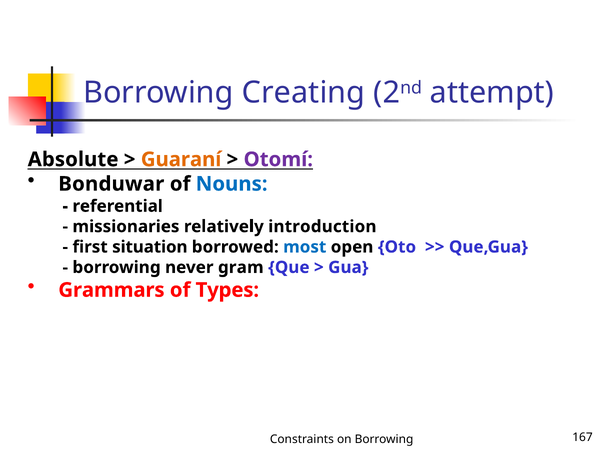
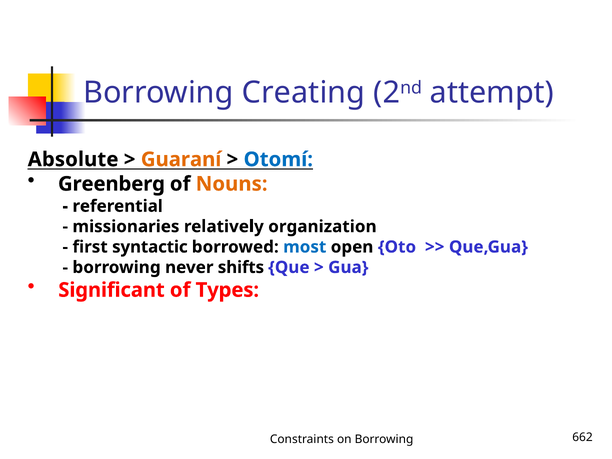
Otomí colour: purple -> blue
Bonduwar: Bonduwar -> Greenberg
Nouns colour: blue -> orange
introduction: introduction -> organization
situation: situation -> syntactic
gram: gram -> shifts
Grammars: Grammars -> Significant
167: 167 -> 662
